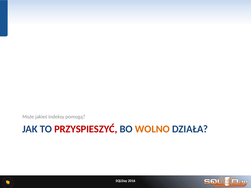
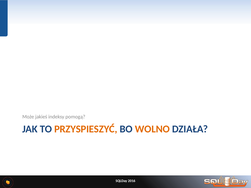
PRZYSPIESZYĆ colour: red -> orange
